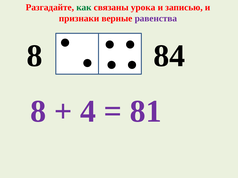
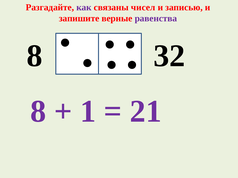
как colour: green -> purple
урока: урока -> чисел
признаки: признаки -> запишите
84: 84 -> 32
4: 4 -> 1
81: 81 -> 21
